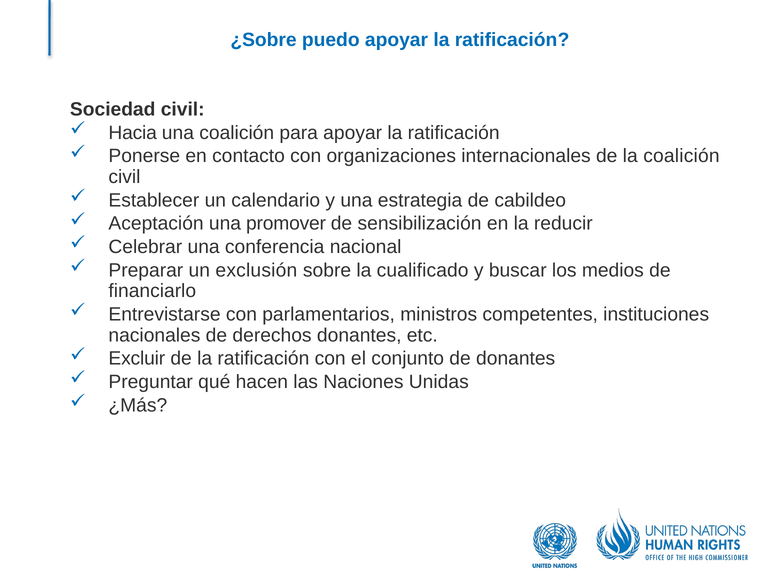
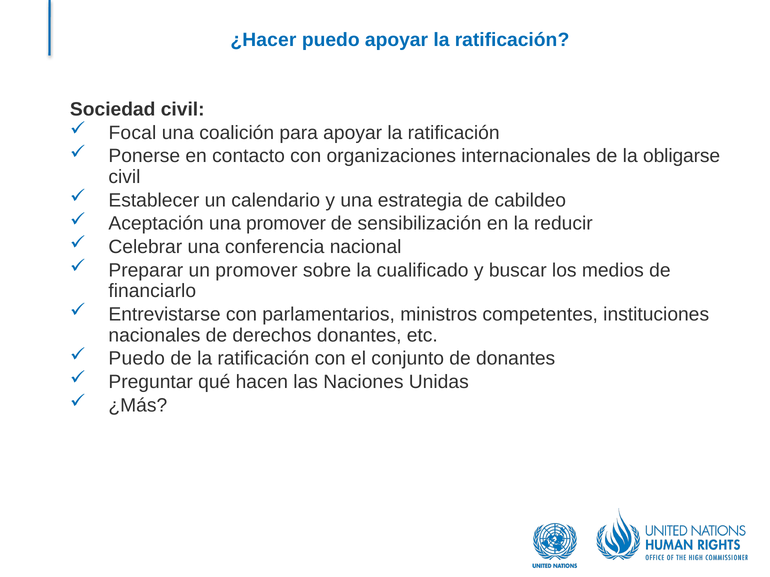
¿Sobre: ¿Sobre -> ¿Hacer
Hacia: Hacia -> Focal
la coalición: coalición -> obligarse
un exclusión: exclusión -> promover
Excluir at (137, 359): Excluir -> Puedo
